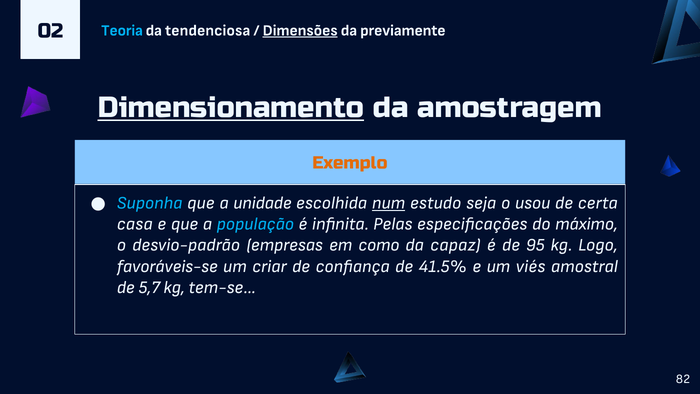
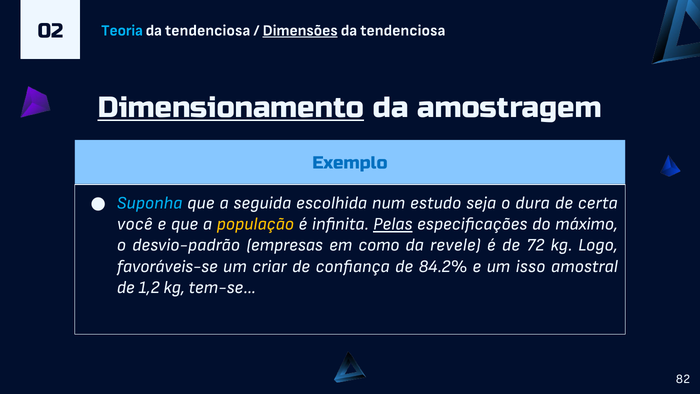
previamente at (403, 30): previamente -> tendenciosa
Exemplo colour: orange -> blue
unidade: unidade -> seguida
num underline: present -> none
usou: usou -> dura
casa: casa -> você
população colour: light blue -> yellow
Pelas underline: none -> present
capaz: capaz -> revele
95: 95 -> 72
41.5%: 41.5% -> 84.2%
viés: viés -> isso
5,7: 5,7 -> 1,2
